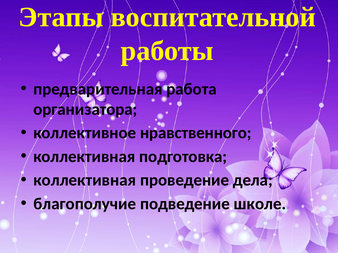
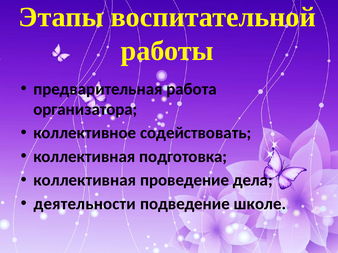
нравственного: нравственного -> содействовать
благополучие: благополучие -> деятельности
